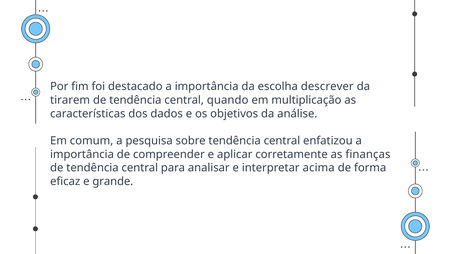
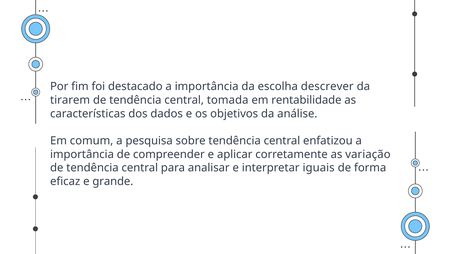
quando: quando -> tomada
multiplicação: multiplicação -> rentabilidade
finanças: finanças -> variação
acima: acima -> iguais
